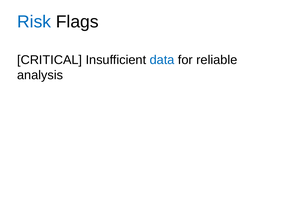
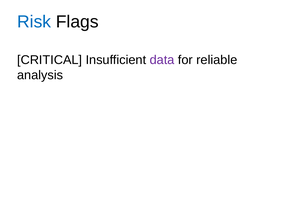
data colour: blue -> purple
